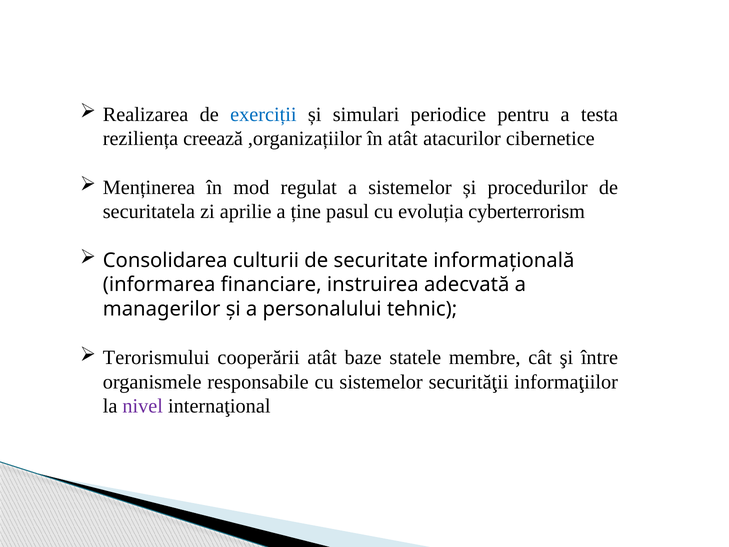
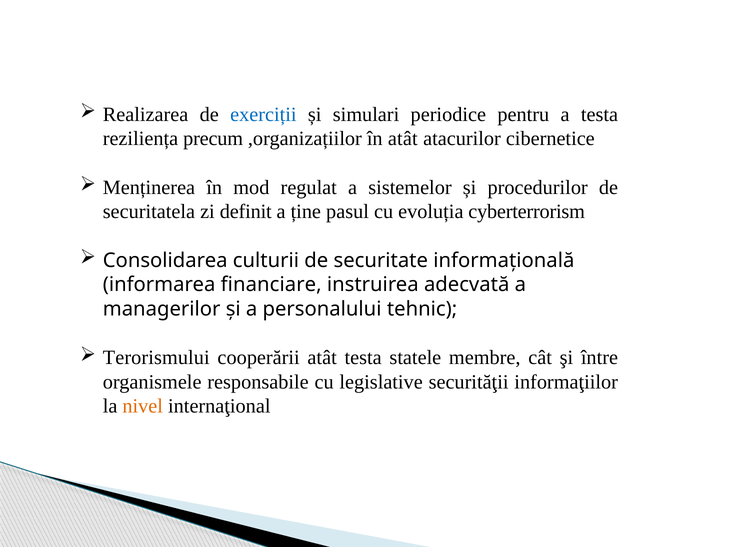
creează: creează -> precum
aprilie: aprilie -> definit
atât baze: baze -> testa
cu sistemelor: sistemelor -> legislative
nivel colour: purple -> orange
